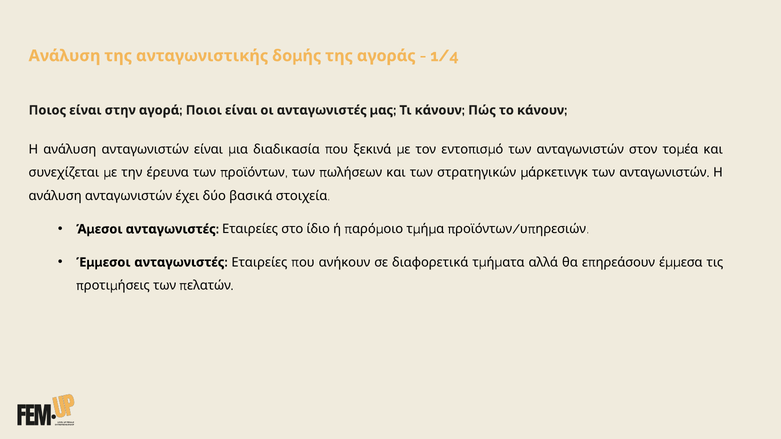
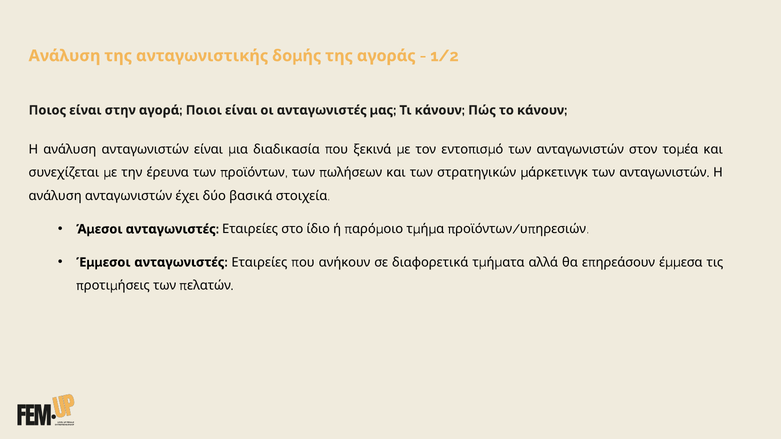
1/4: 1/4 -> 1/2
